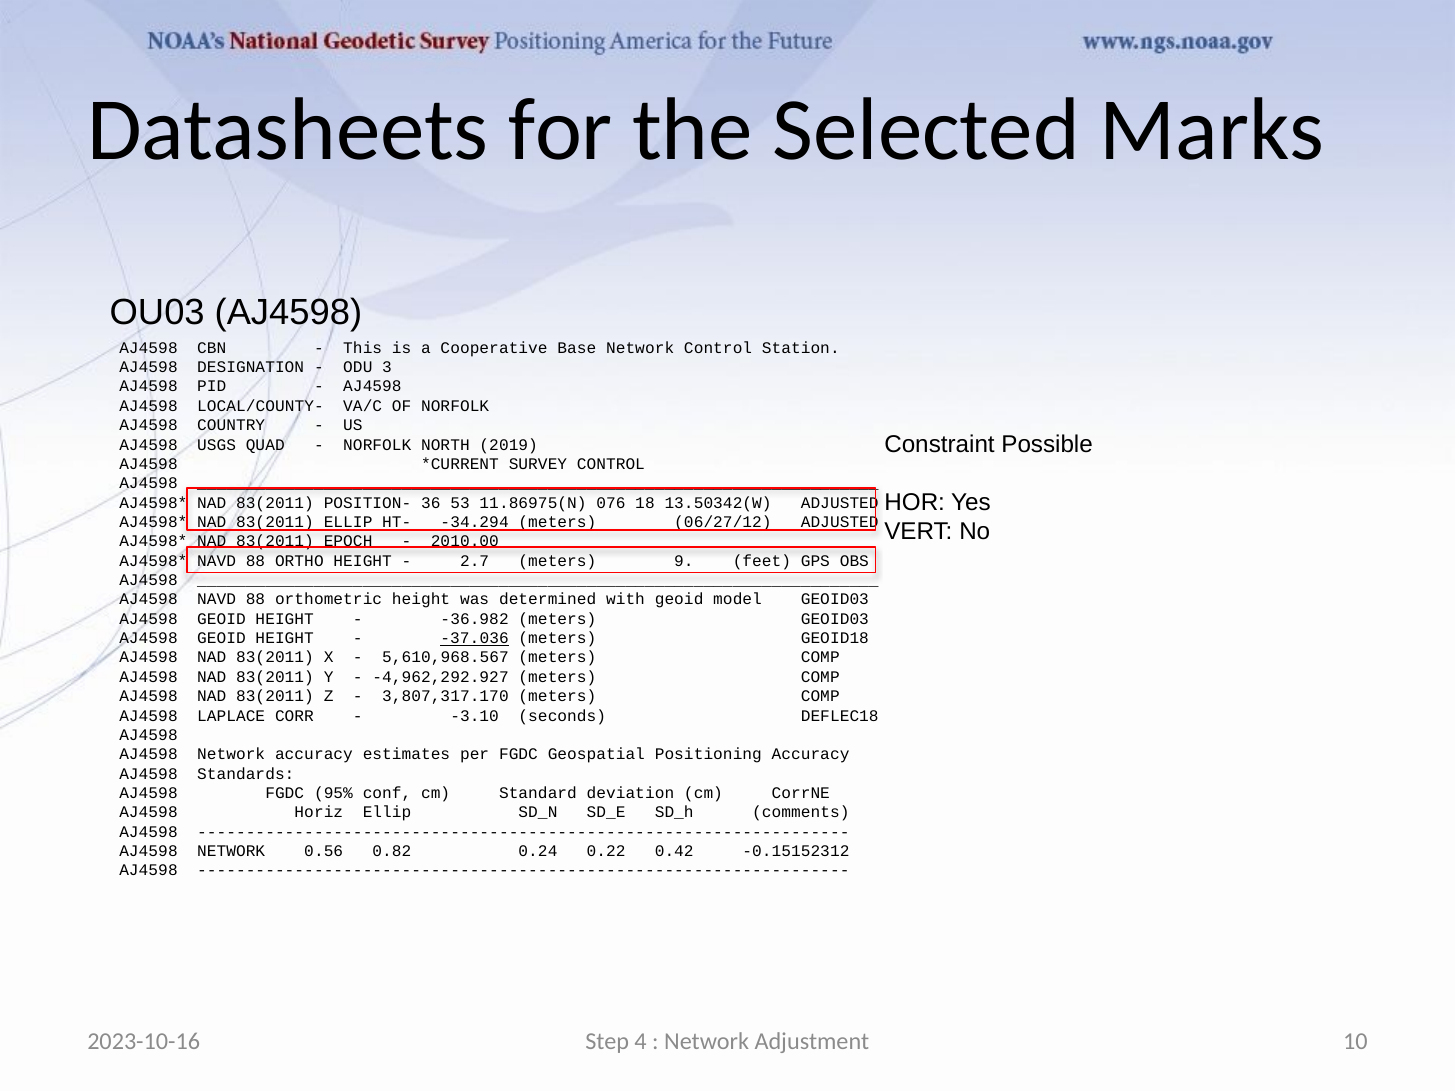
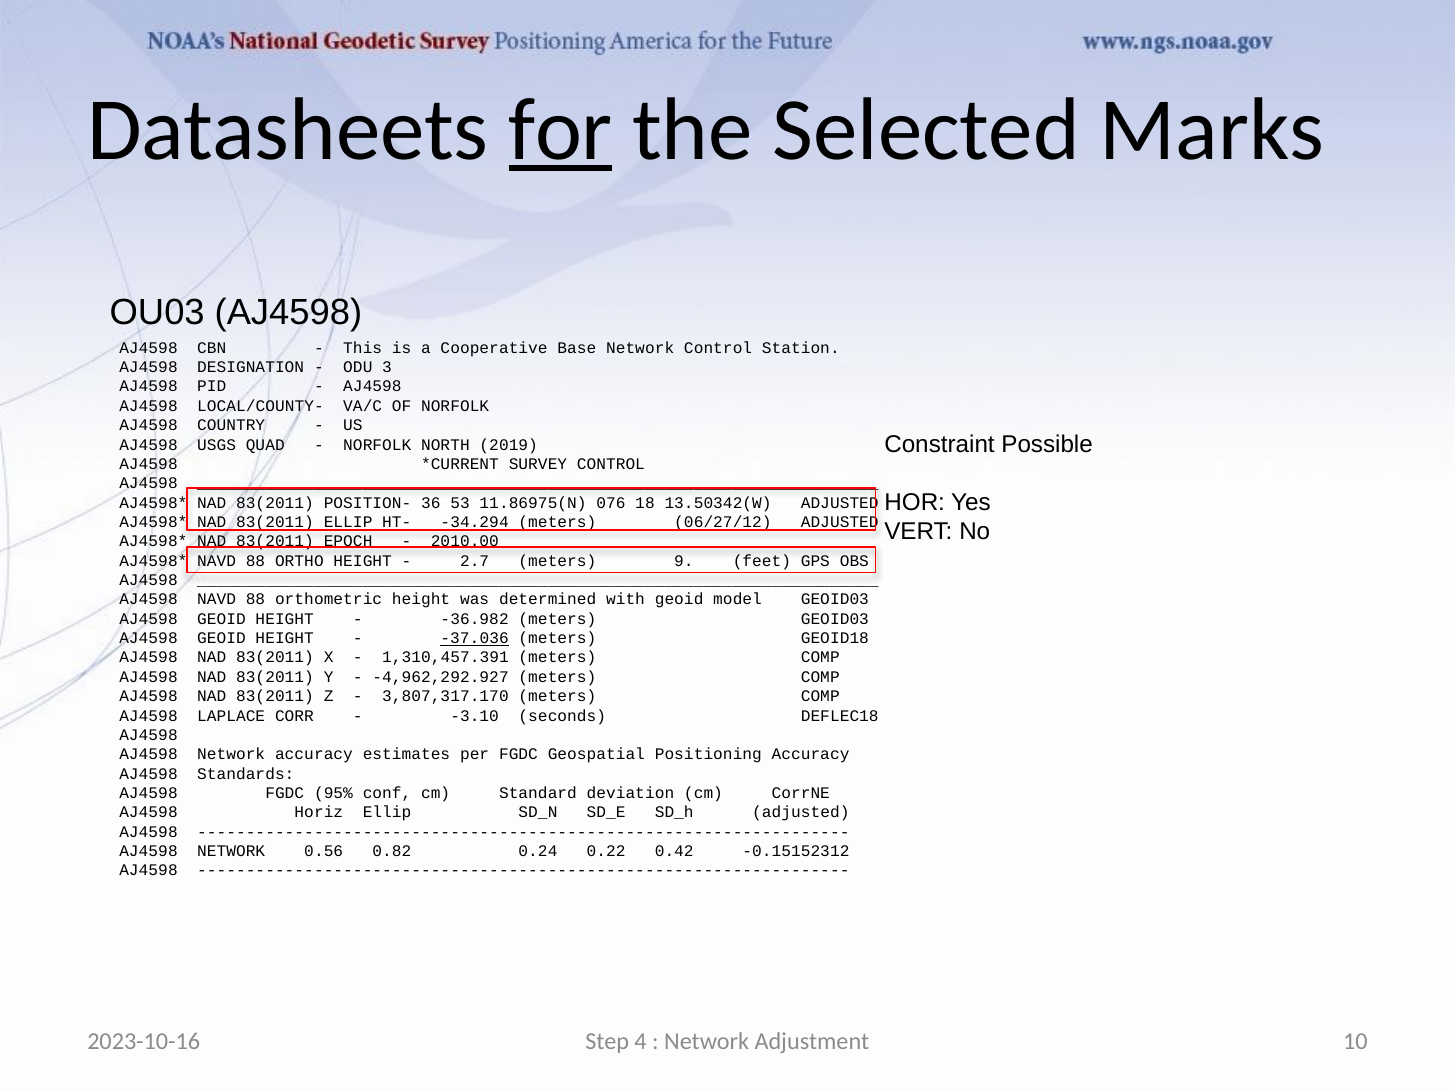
for underline: none -> present
5,610,968.567: 5,610,968.567 -> 1,310,457.391
SD_h comments: comments -> adjusted
